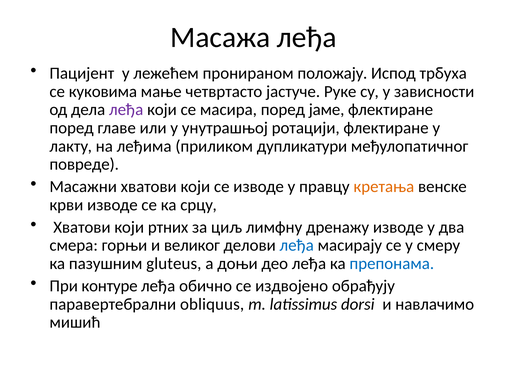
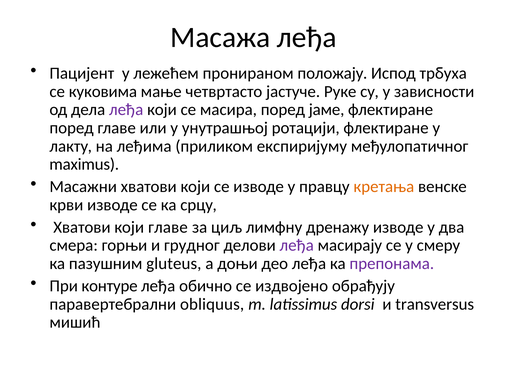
дупликатури: дупликатури -> експиријуму
повреде: повреде -> maximus
који ртних: ртних -> главе
великог: великог -> грудног
леђа at (297, 246) colour: blue -> purple
препонама colour: blue -> purple
навлачимо: навлачимо -> transversus
